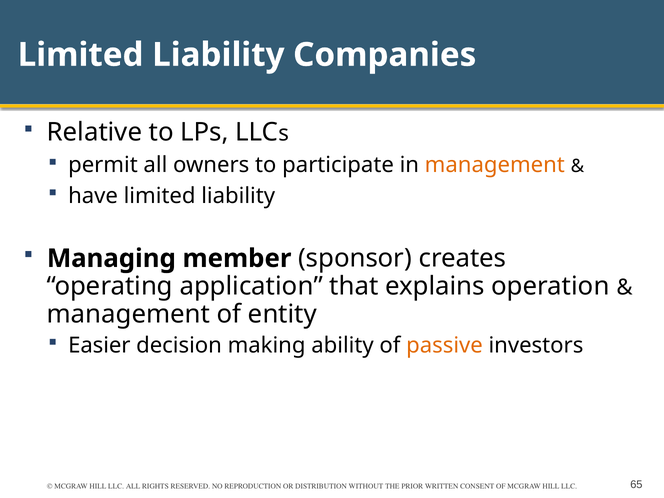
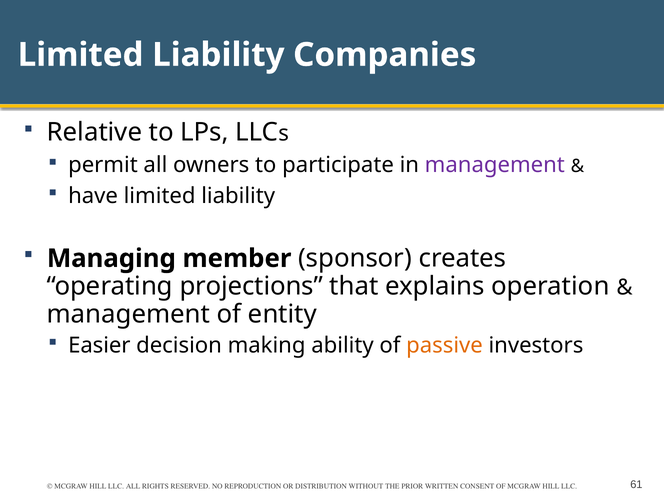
management at (495, 165) colour: orange -> purple
application: application -> projections
65: 65 -> 61
